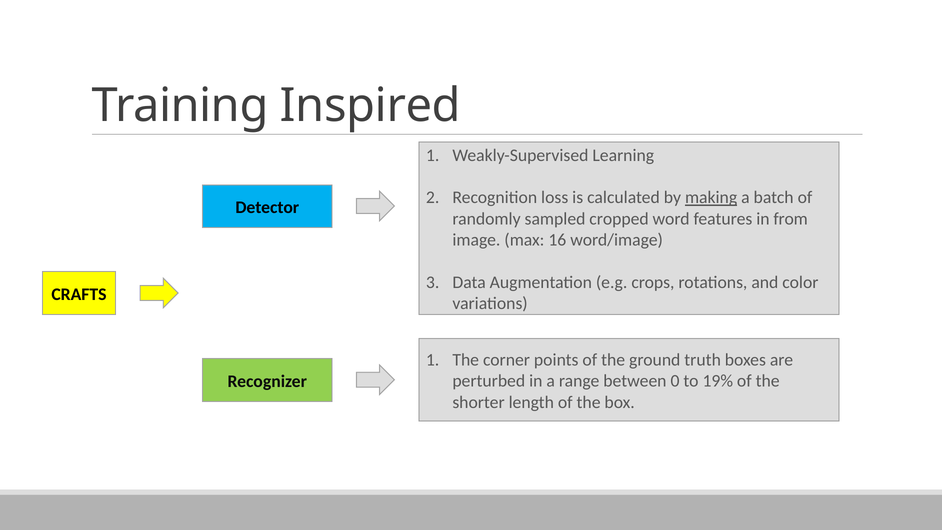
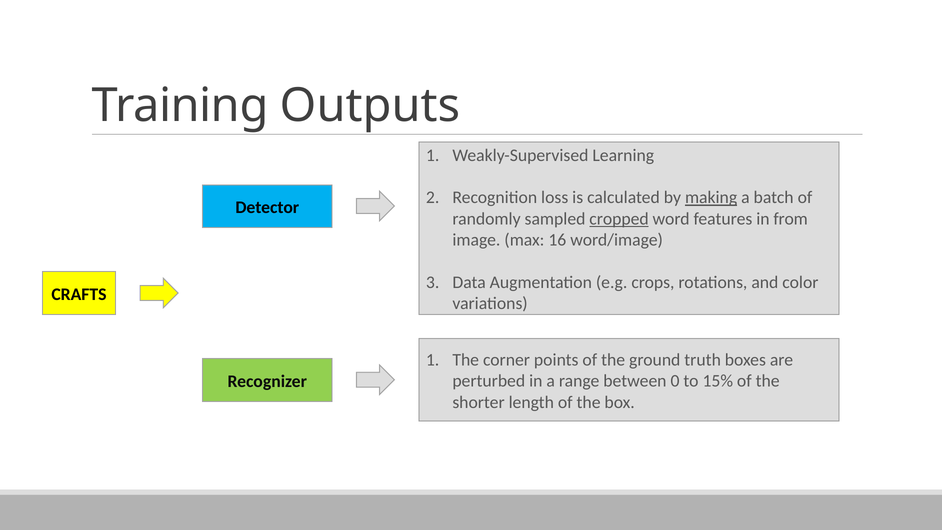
Inspired: Inspired -> Outputs
cropped underline: none -> present
19%: 19% -> 15%
